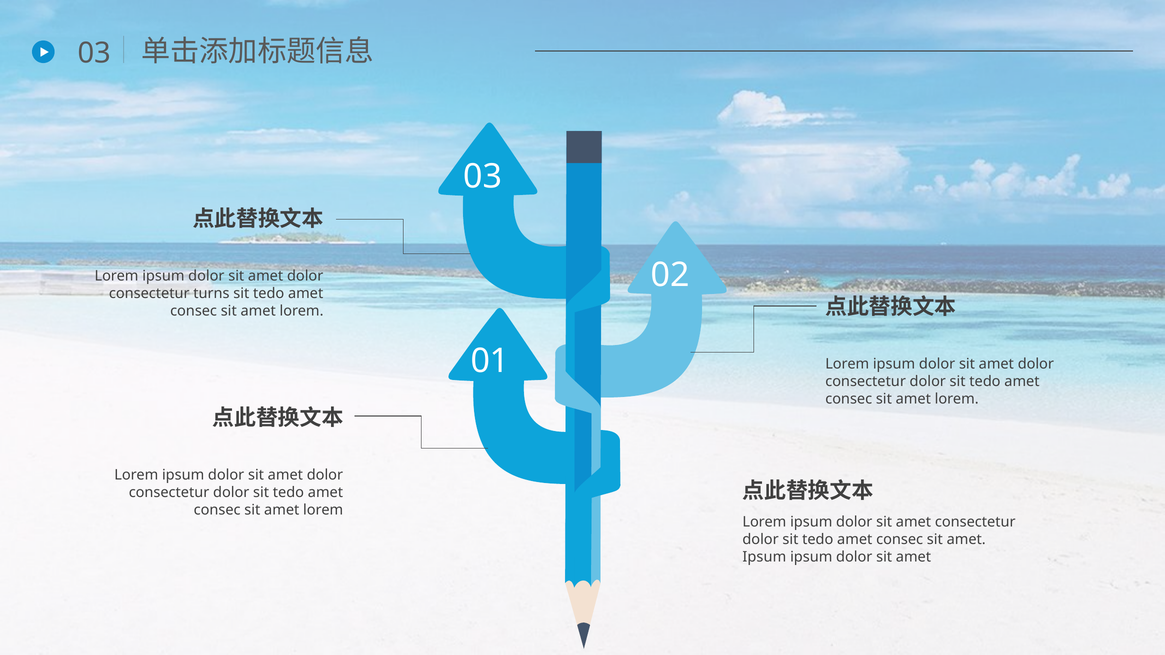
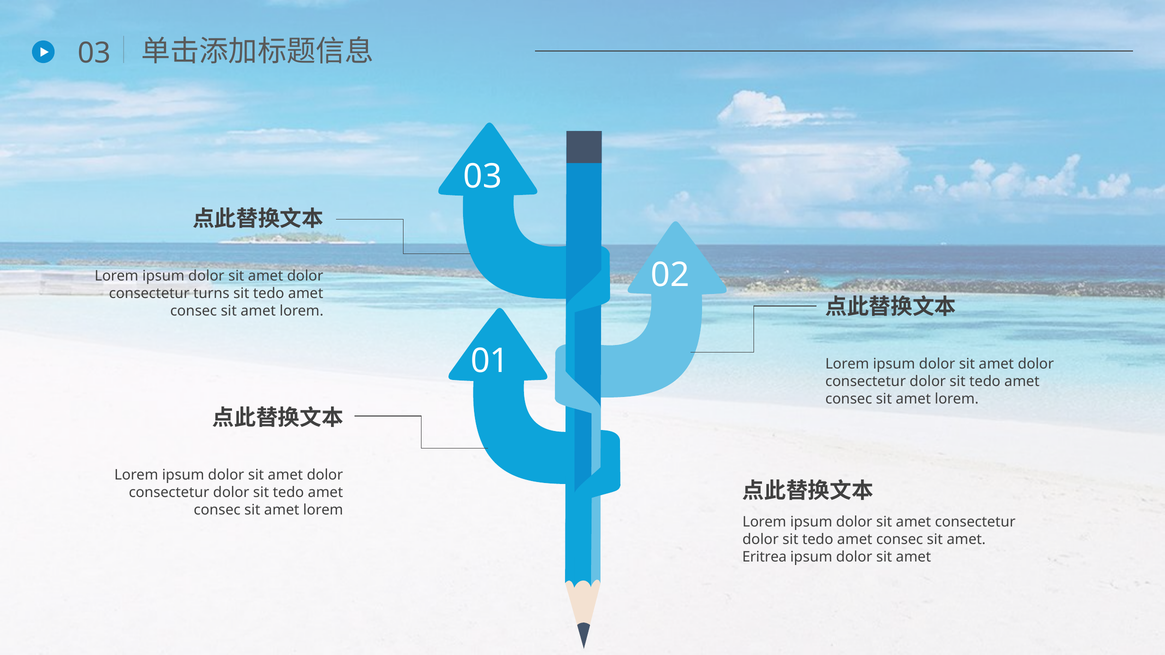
Ipsum at (764, 557): Ipsum -> Eritrea
